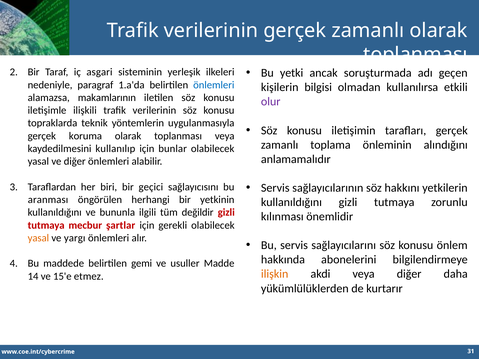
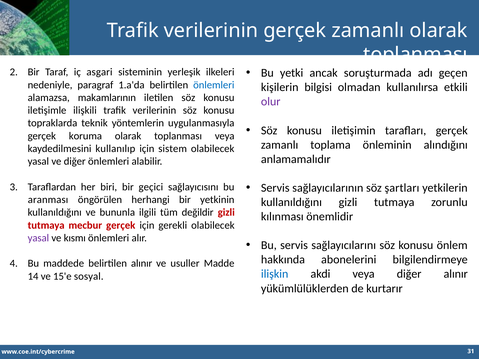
bunlar: bunlar -> sistem
hakkını: hakkını -> şartları
mecbur şartlar: şartlar -> gerçek
yasal at (38, 238) colour: orange -> purple
yargı: yargı -> kısmı
belirtilen gemi: gemi -> alınır
ilişkin colour: orange -> blue
diğer daha: daha -> alınır
etmez: etmez -> sosyal
